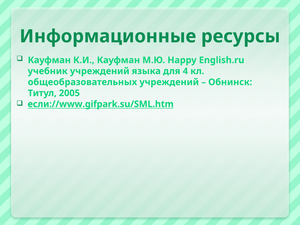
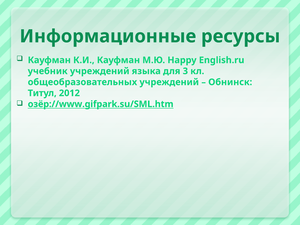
4: 4 -> 3
2005: 2005 -> 2012
если://www.gifpark.su/SML.htm: если://www.gifpark.su/SML.htm -> озёр://www.gifpark.su/SML.htm
